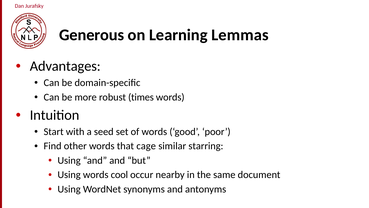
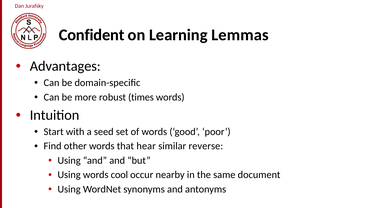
Generous: Generous -> Confident
cage: cage -> hear
starring: starring -> reverse
